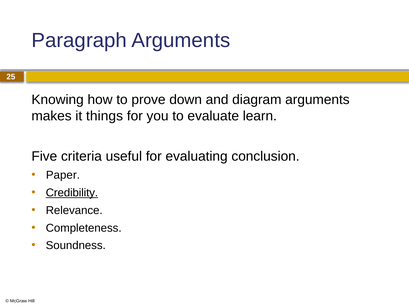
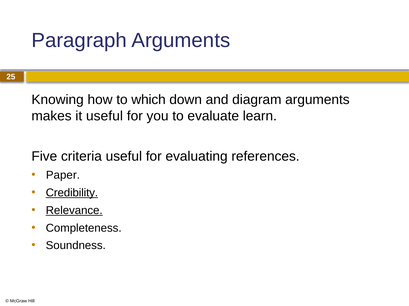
prove: prove -> which
it things: things -> useful
conclusion: conclusion -> references
Relevance underline: none -> present
